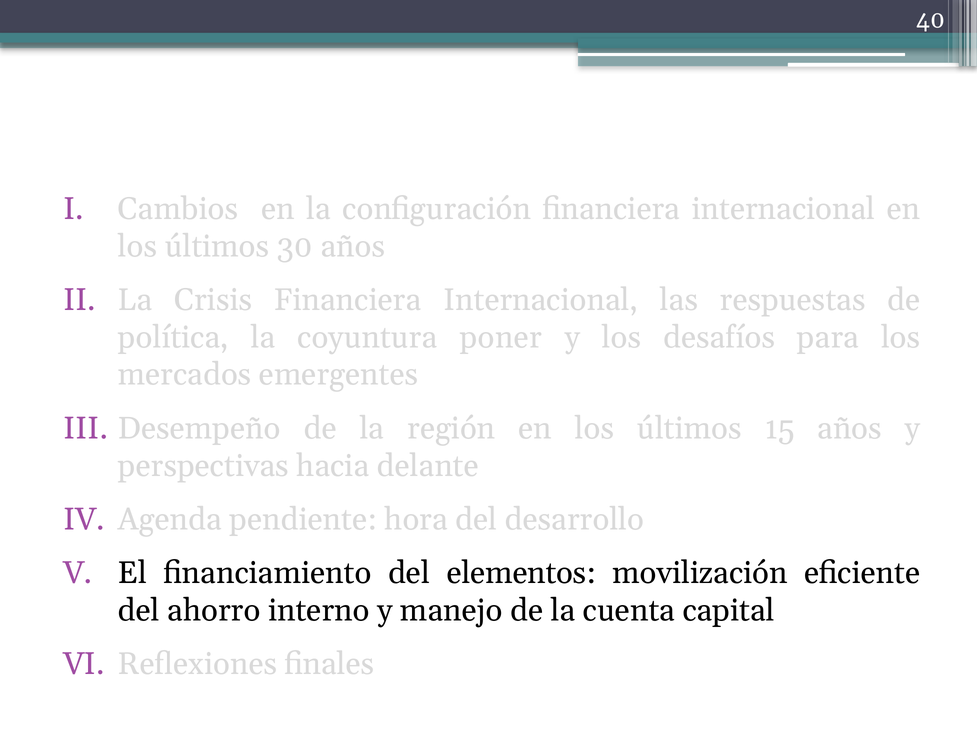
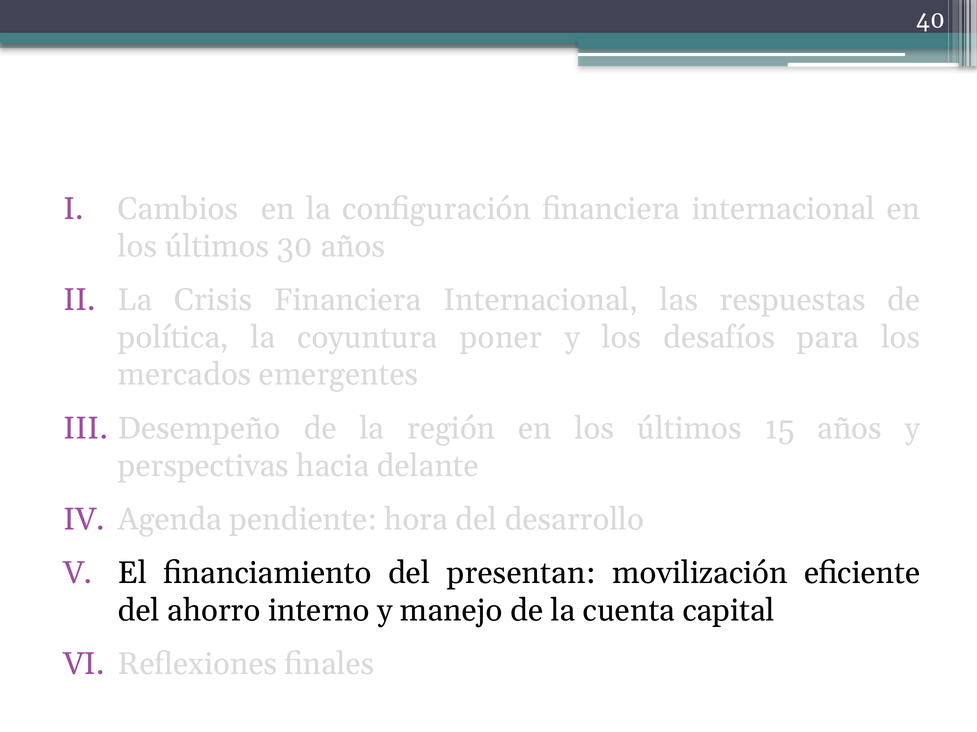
elementos: elementos -> presentan
